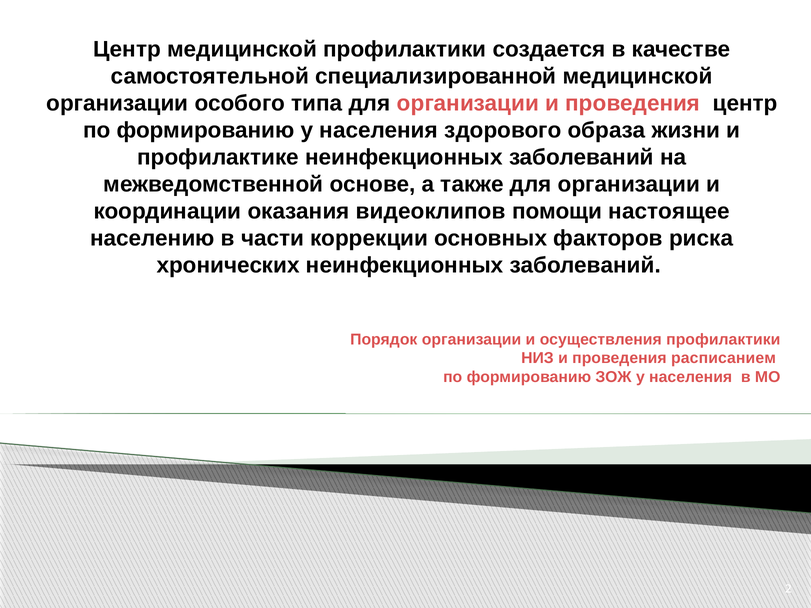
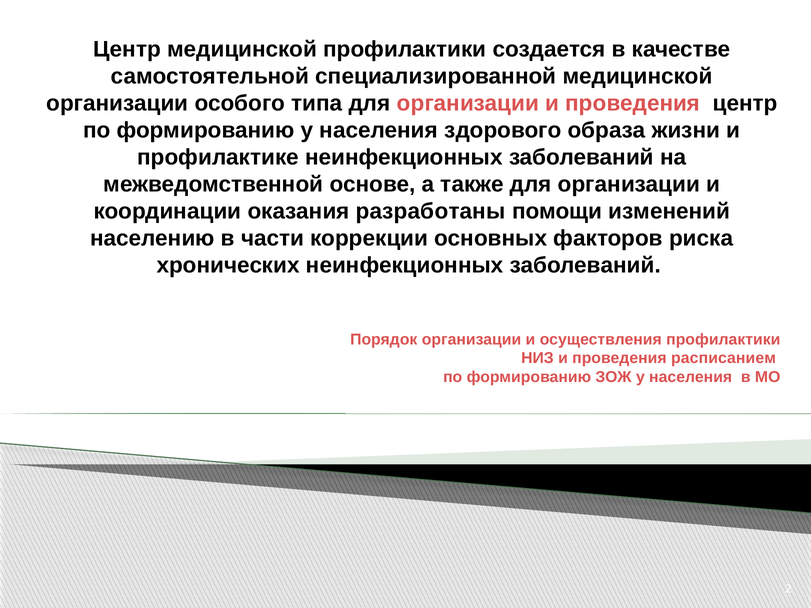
видеоклипов: видеоклипов -> разработаны
настоящее: настоящее -> изменений
